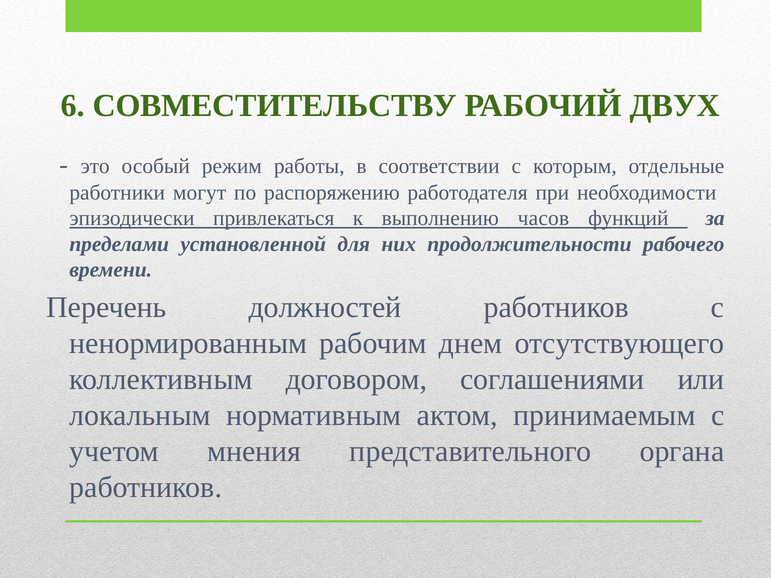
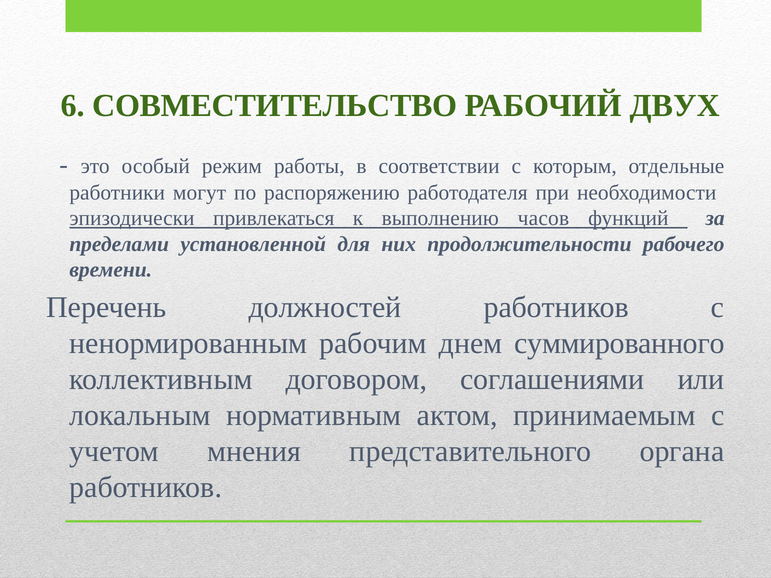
СОВМЕСТИТЕЛЬСТВУ: СОВМЕСТИТЕЛЬСТВУ -> СОВМЕСТИТЕЛЬСТВО
отсутствующего: отсутствующего -> суммированного
